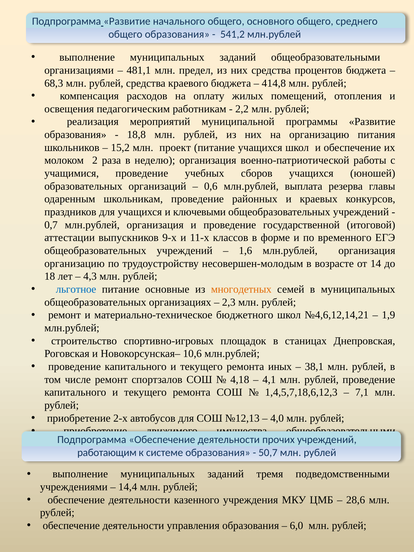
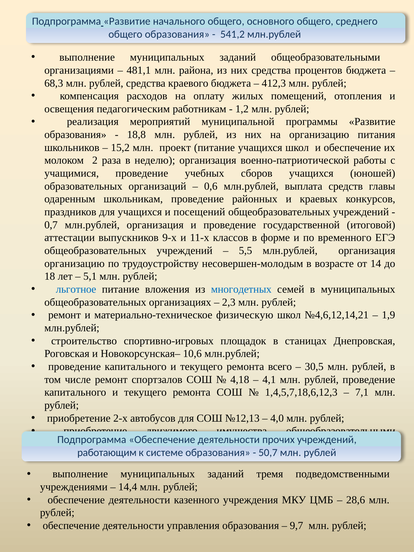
предел: предел -> района
414,8: 414,8 -> 412,3
2,2: 2,2 -> 1,2
резерва: резерва -> средств
ключевыми: ключевыми -> посещений
1,6: 1,6 -> 5,5
4,3: 4,3 -> 5,1
основные: основные -> вложения
многодетных colour: orange -> blue
бюджетного: бюджетного -> физическую
иных: иных -> всего
38,1: 38,1 -> 30,5
6,0: 6,0 -> 9,7
